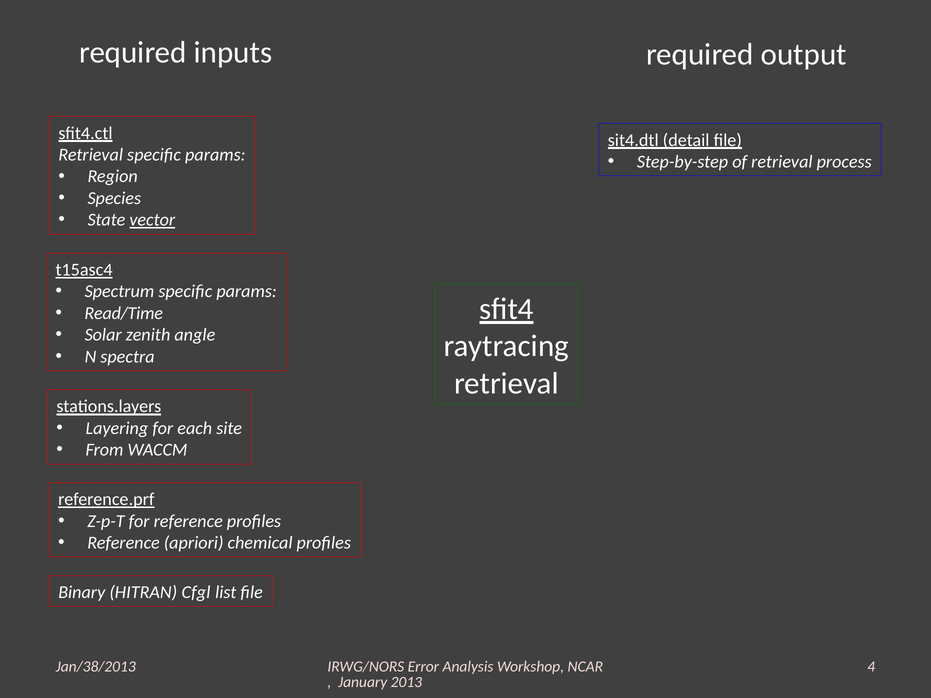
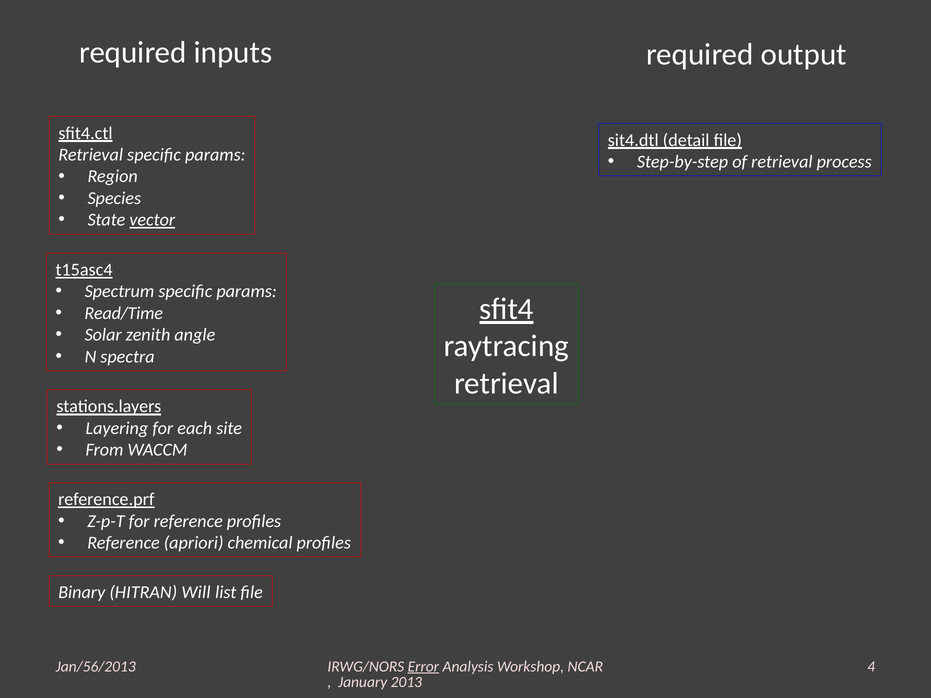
Cfgl: Cfgl -> Will
Error underline: none -> present
Jan/38/2013: Jan/38/2013 -> Jan/56/2013
